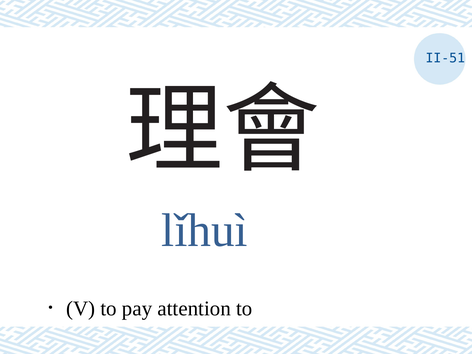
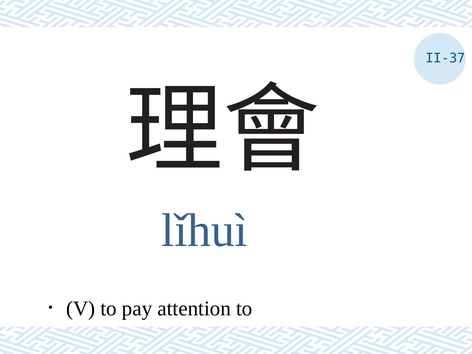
II-51: II-51 -> II-37
